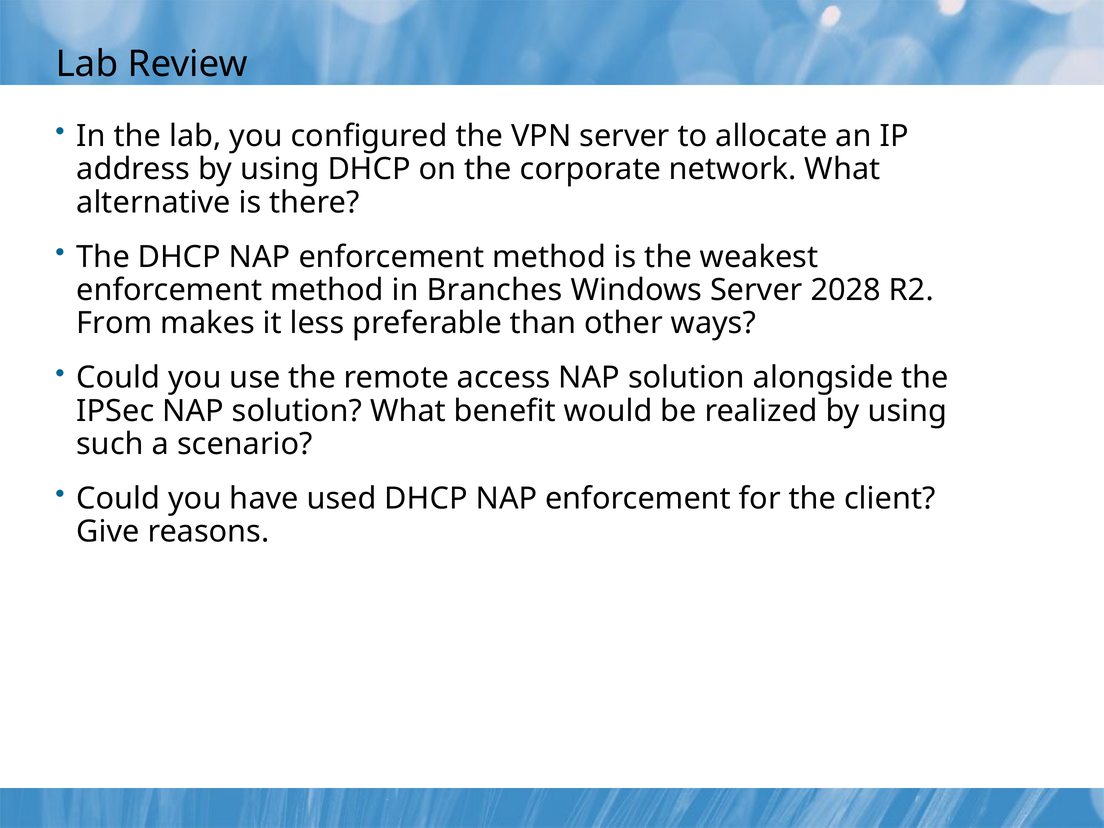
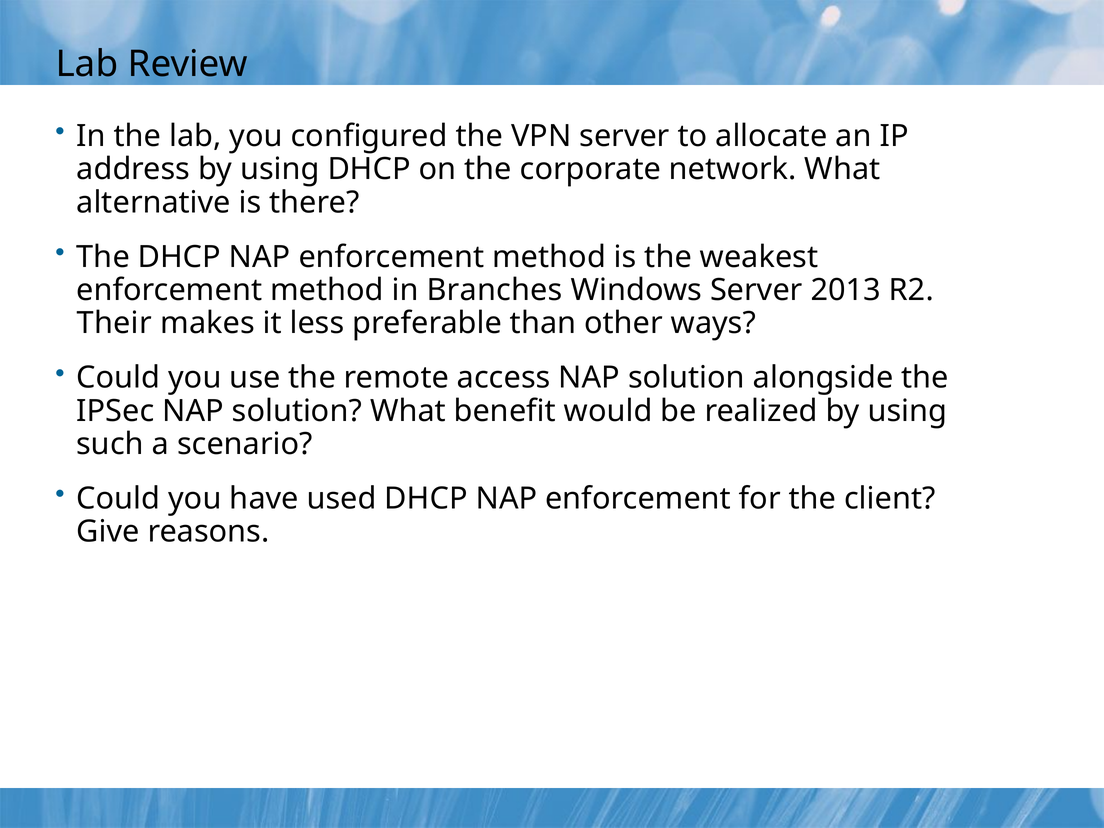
2028: 2028 -> 2013
From: From -> Their
